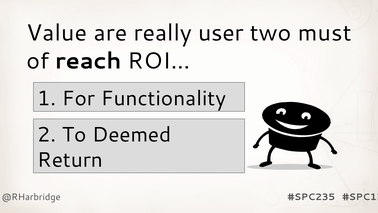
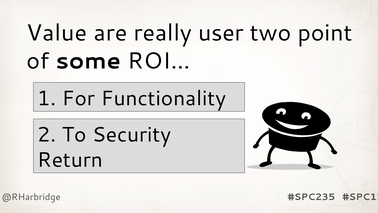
must: must -> point
reach: reach -> some
Deemed: Deemed -> Security
